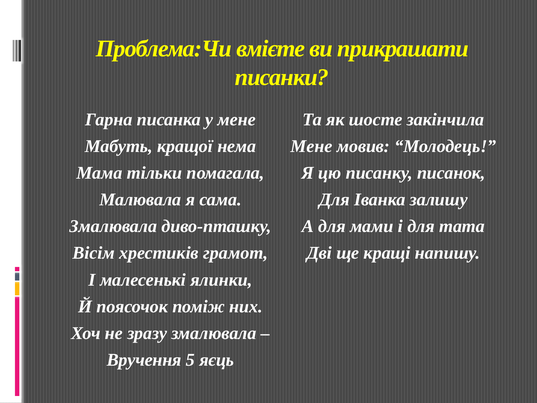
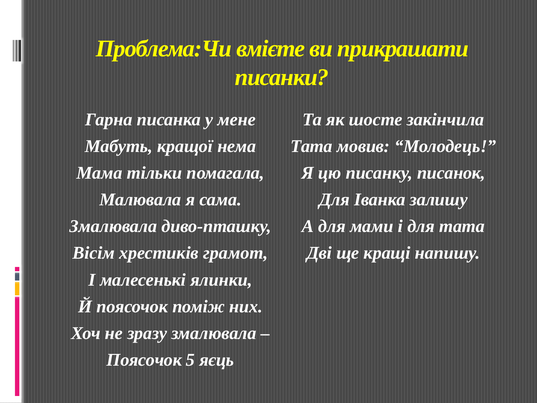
Мене at (311, 146): Мене -> Тата
Вручення at (144, 360): Вручення -> Поясочок
